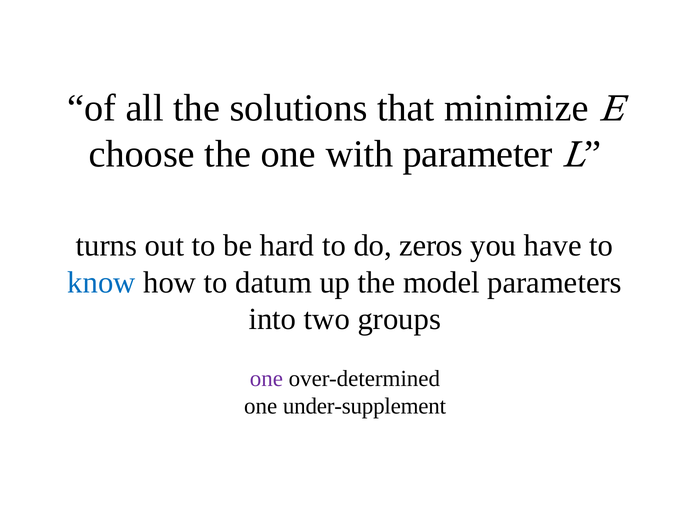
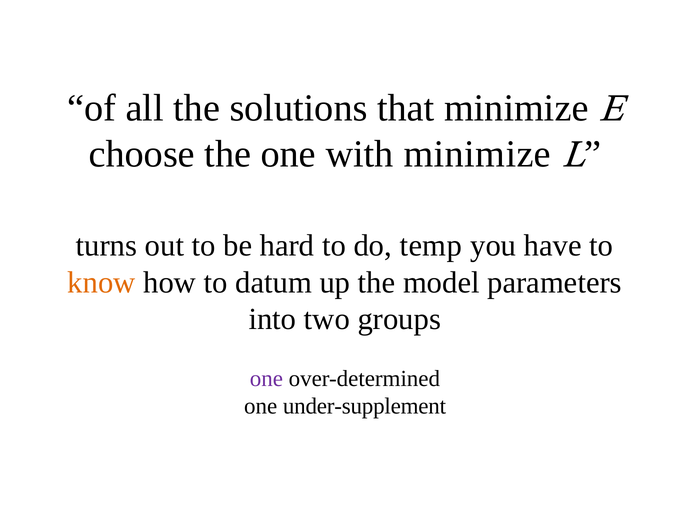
with parameter: parameter -> minimize
zeros: zeros -> temp
know colour: blue -> orange
